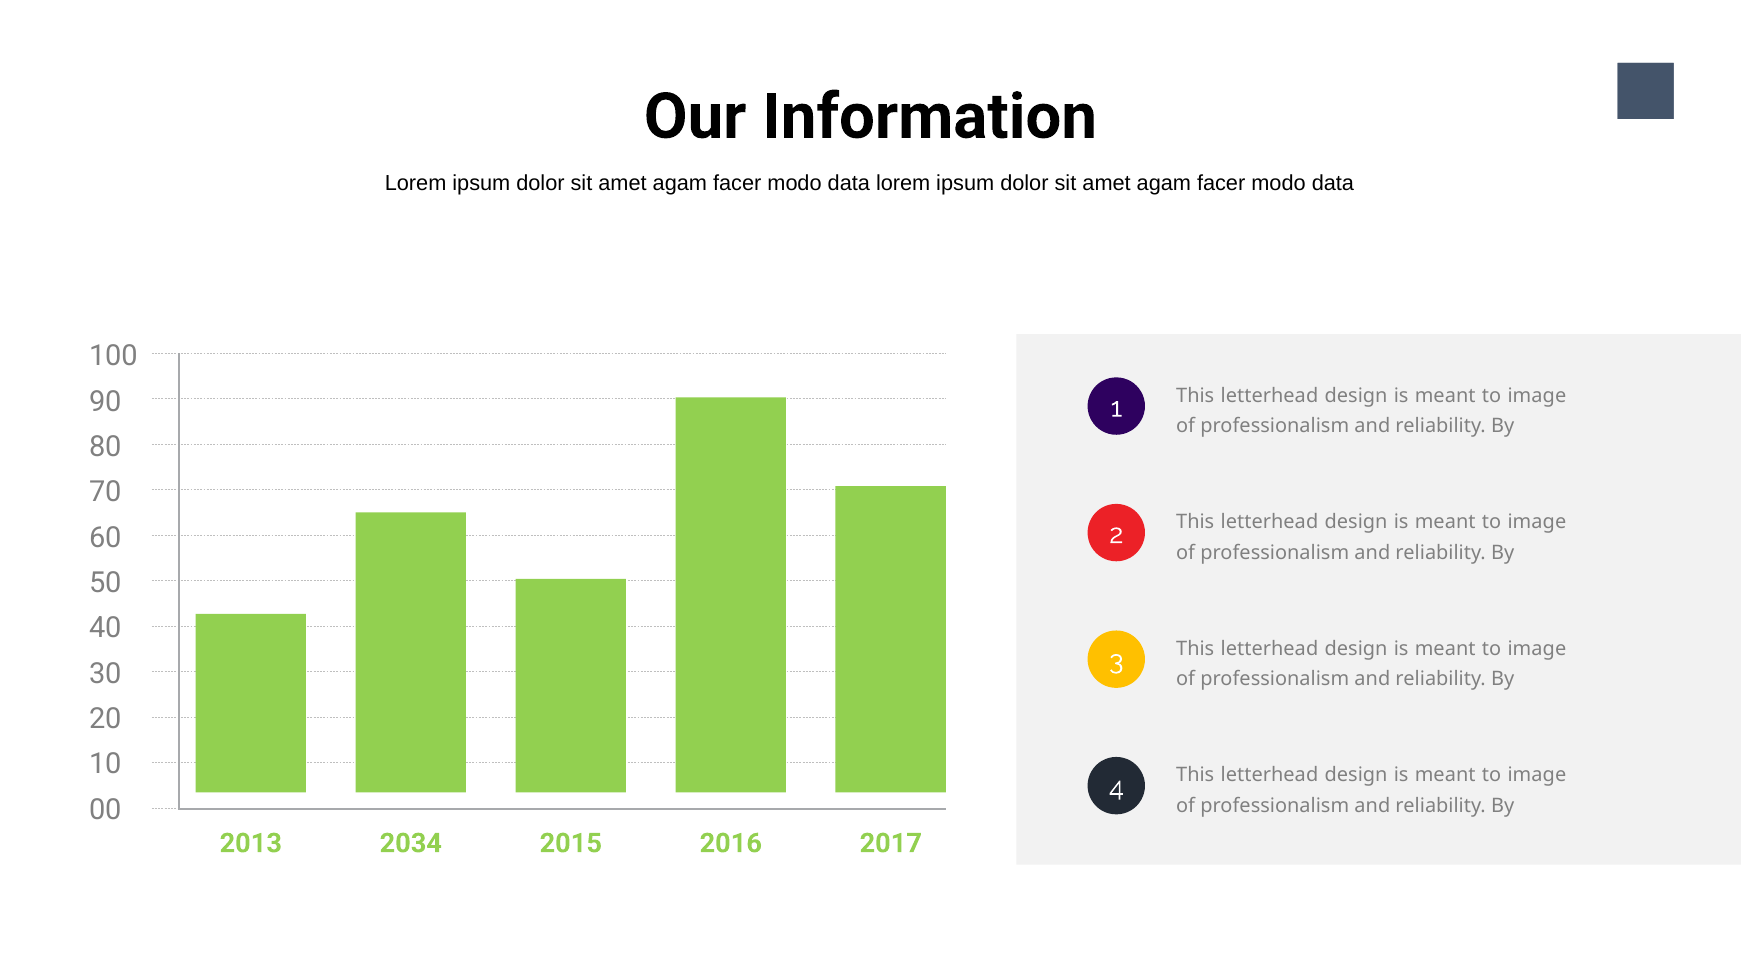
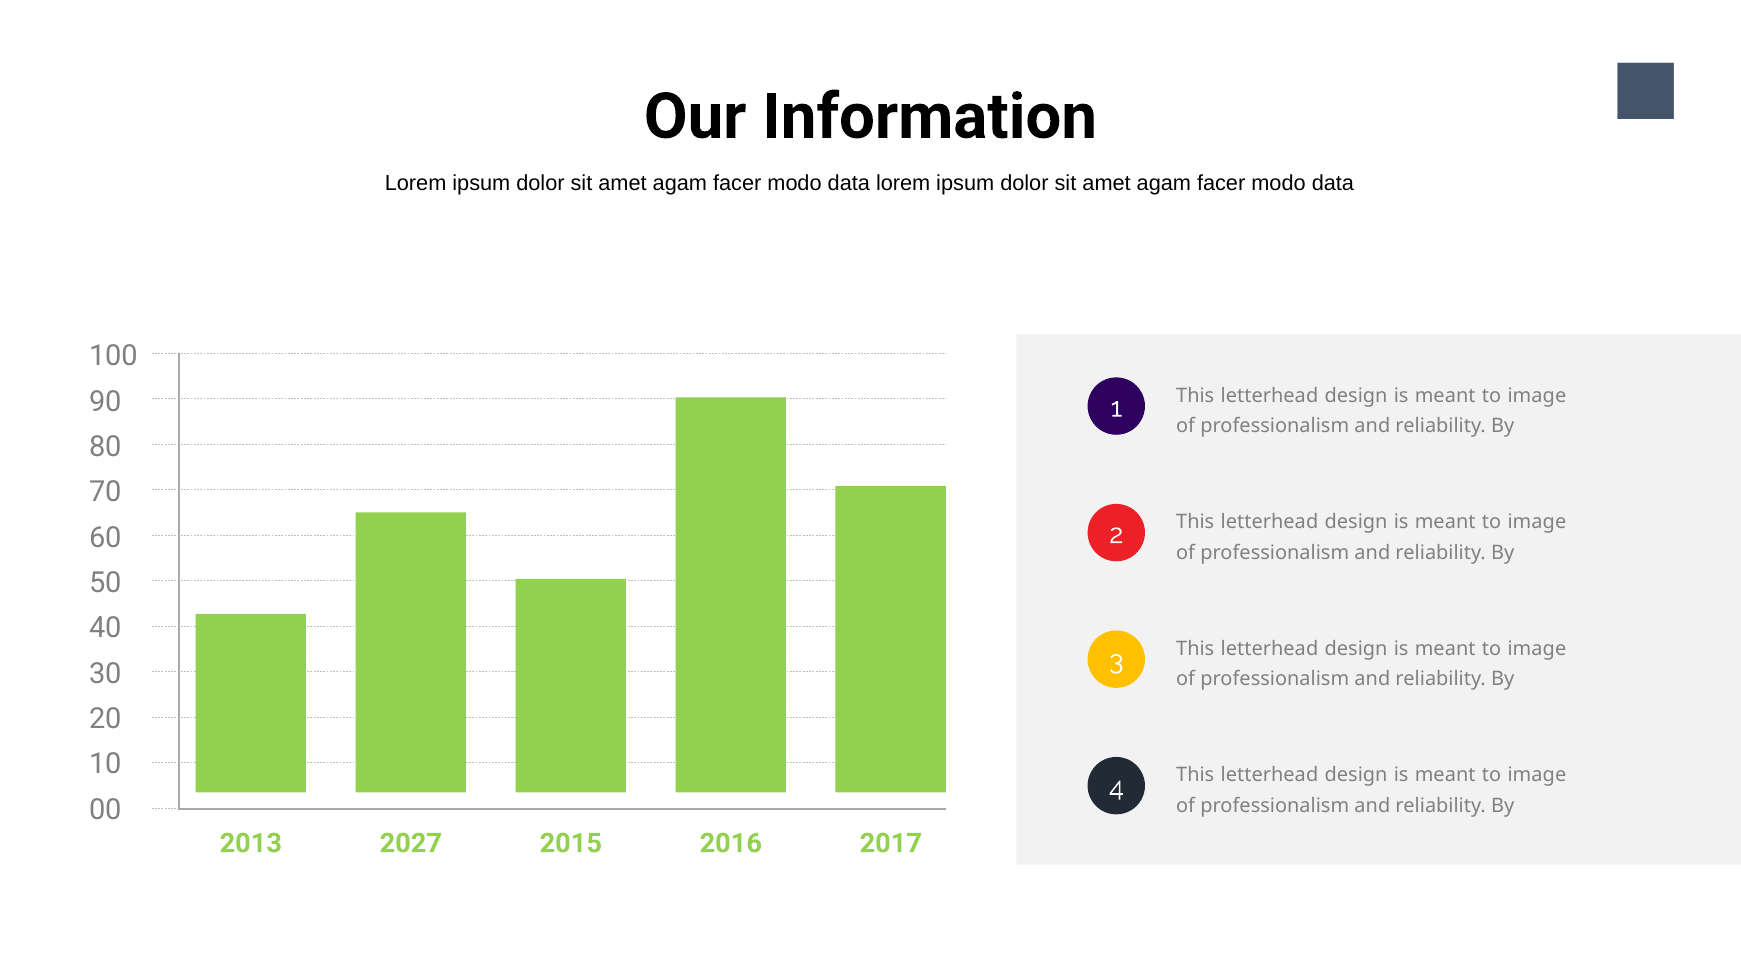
2034: 2034 -> 2027
